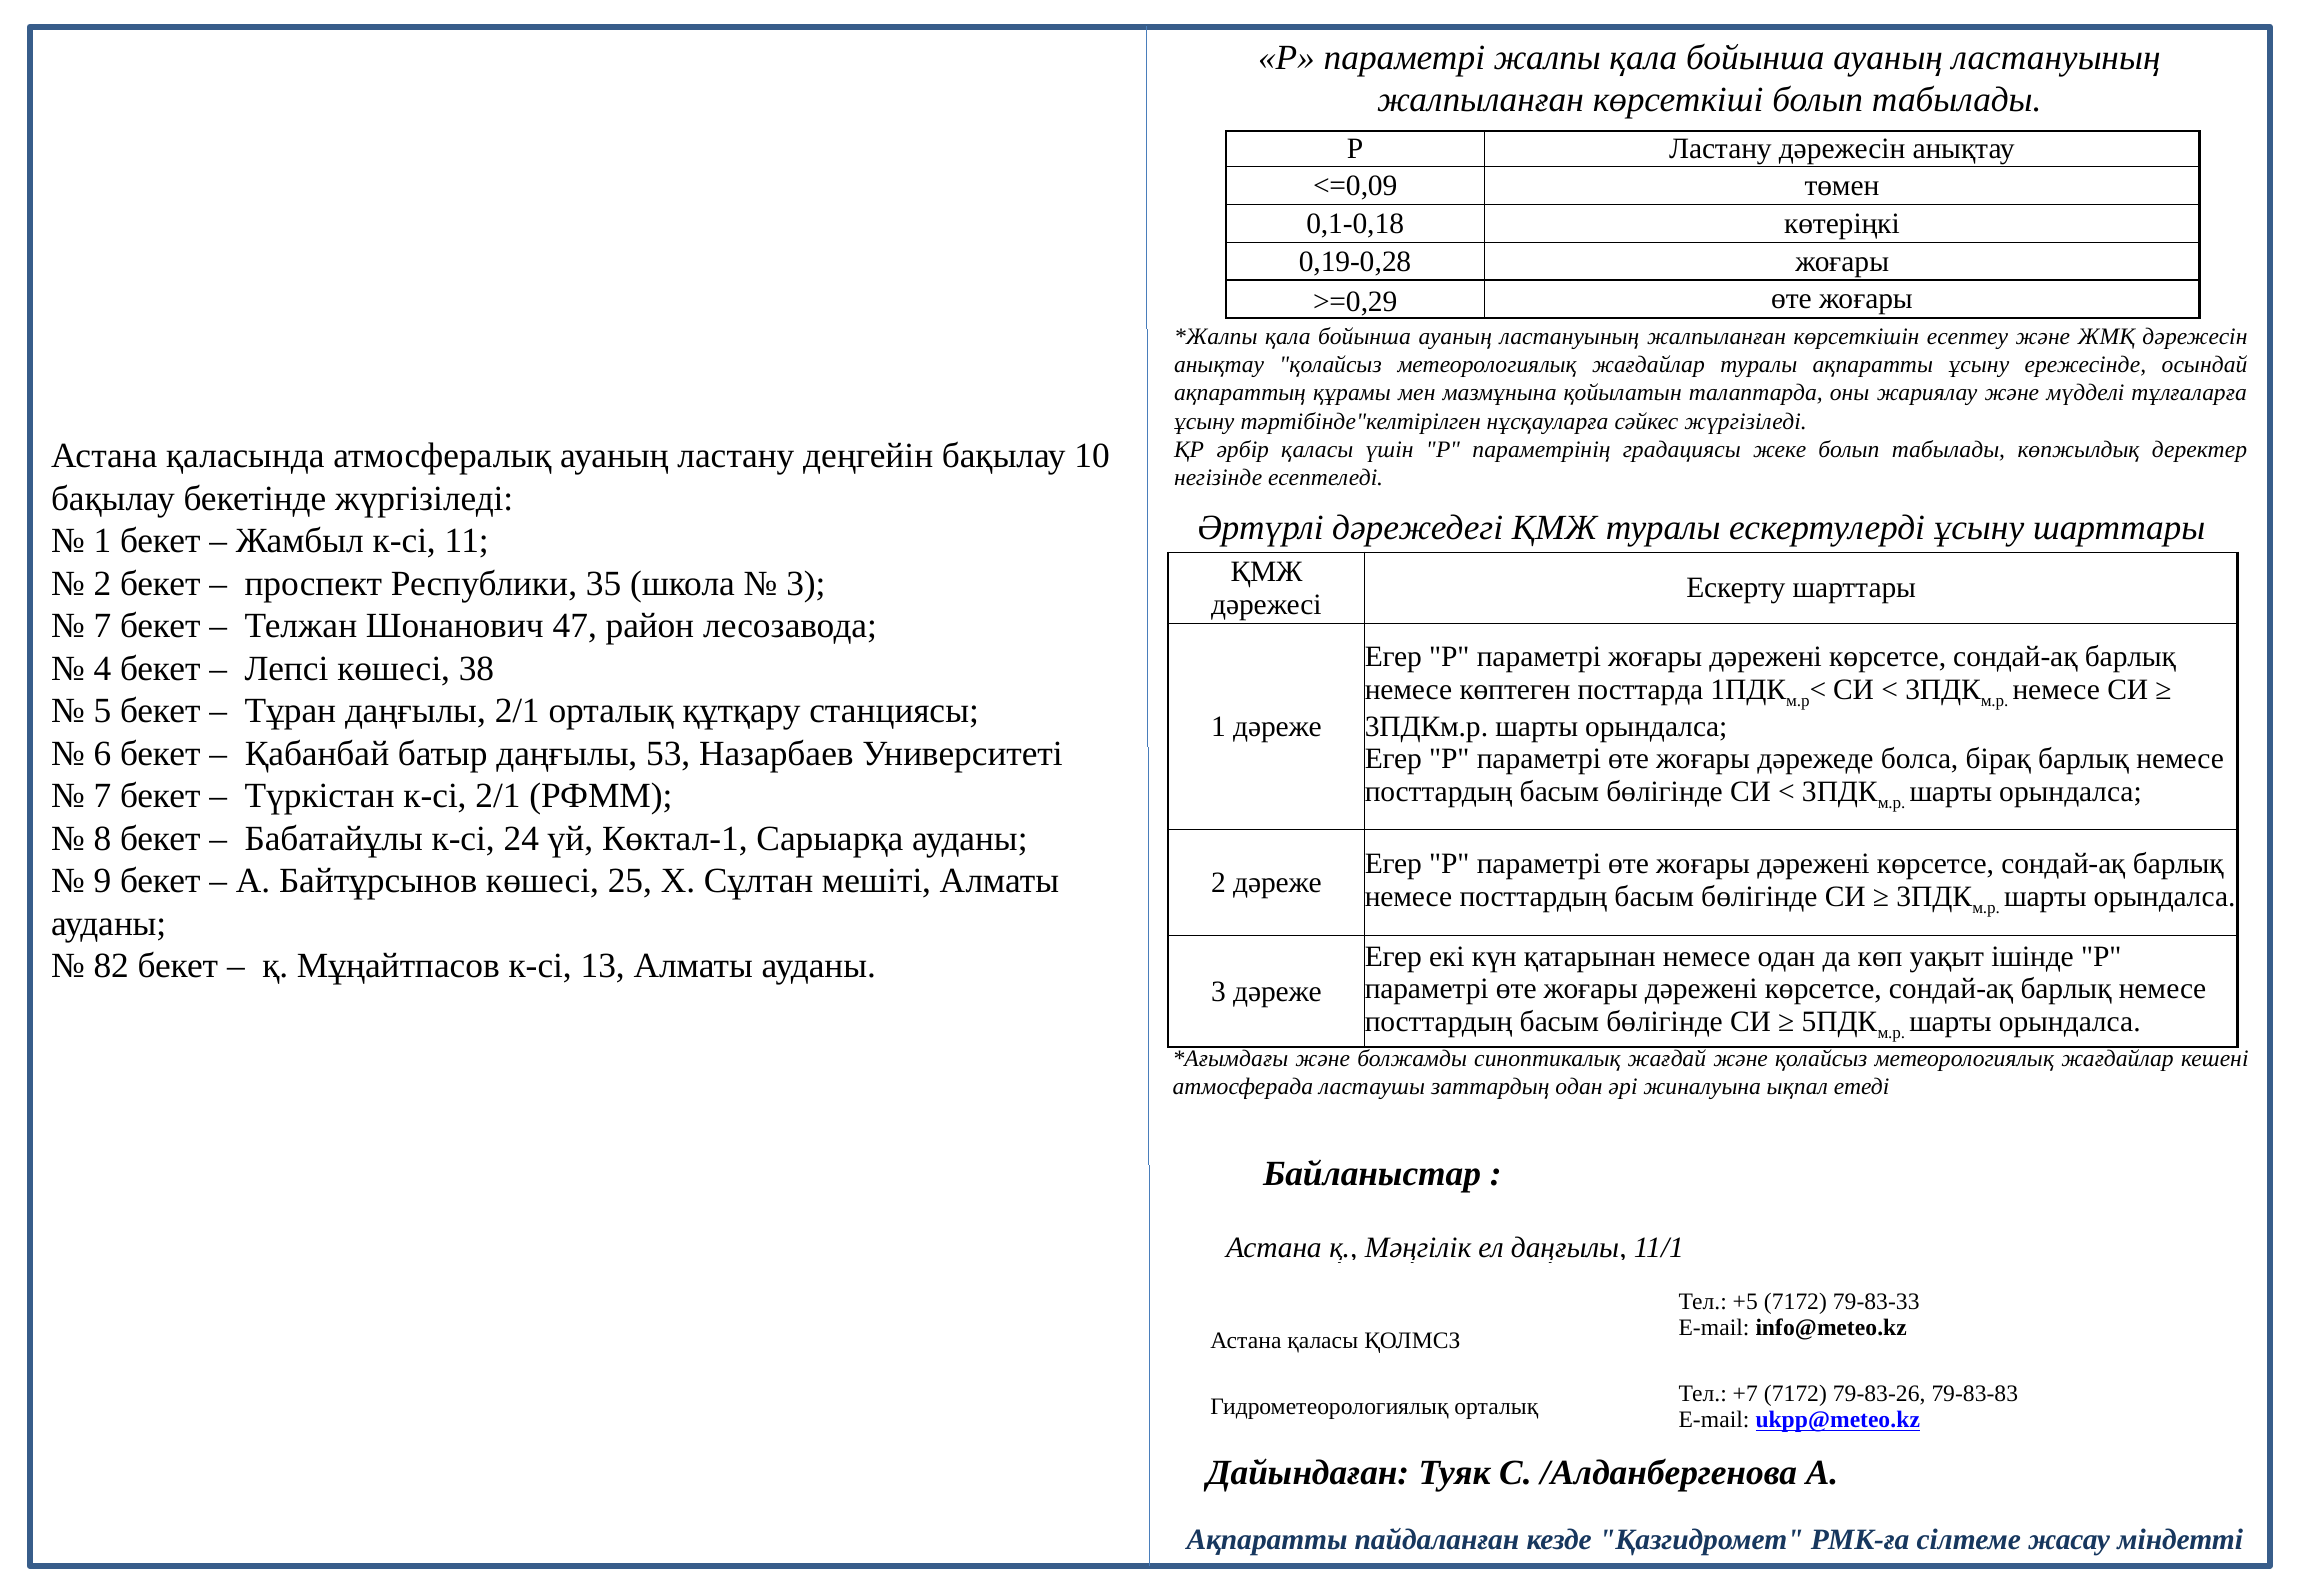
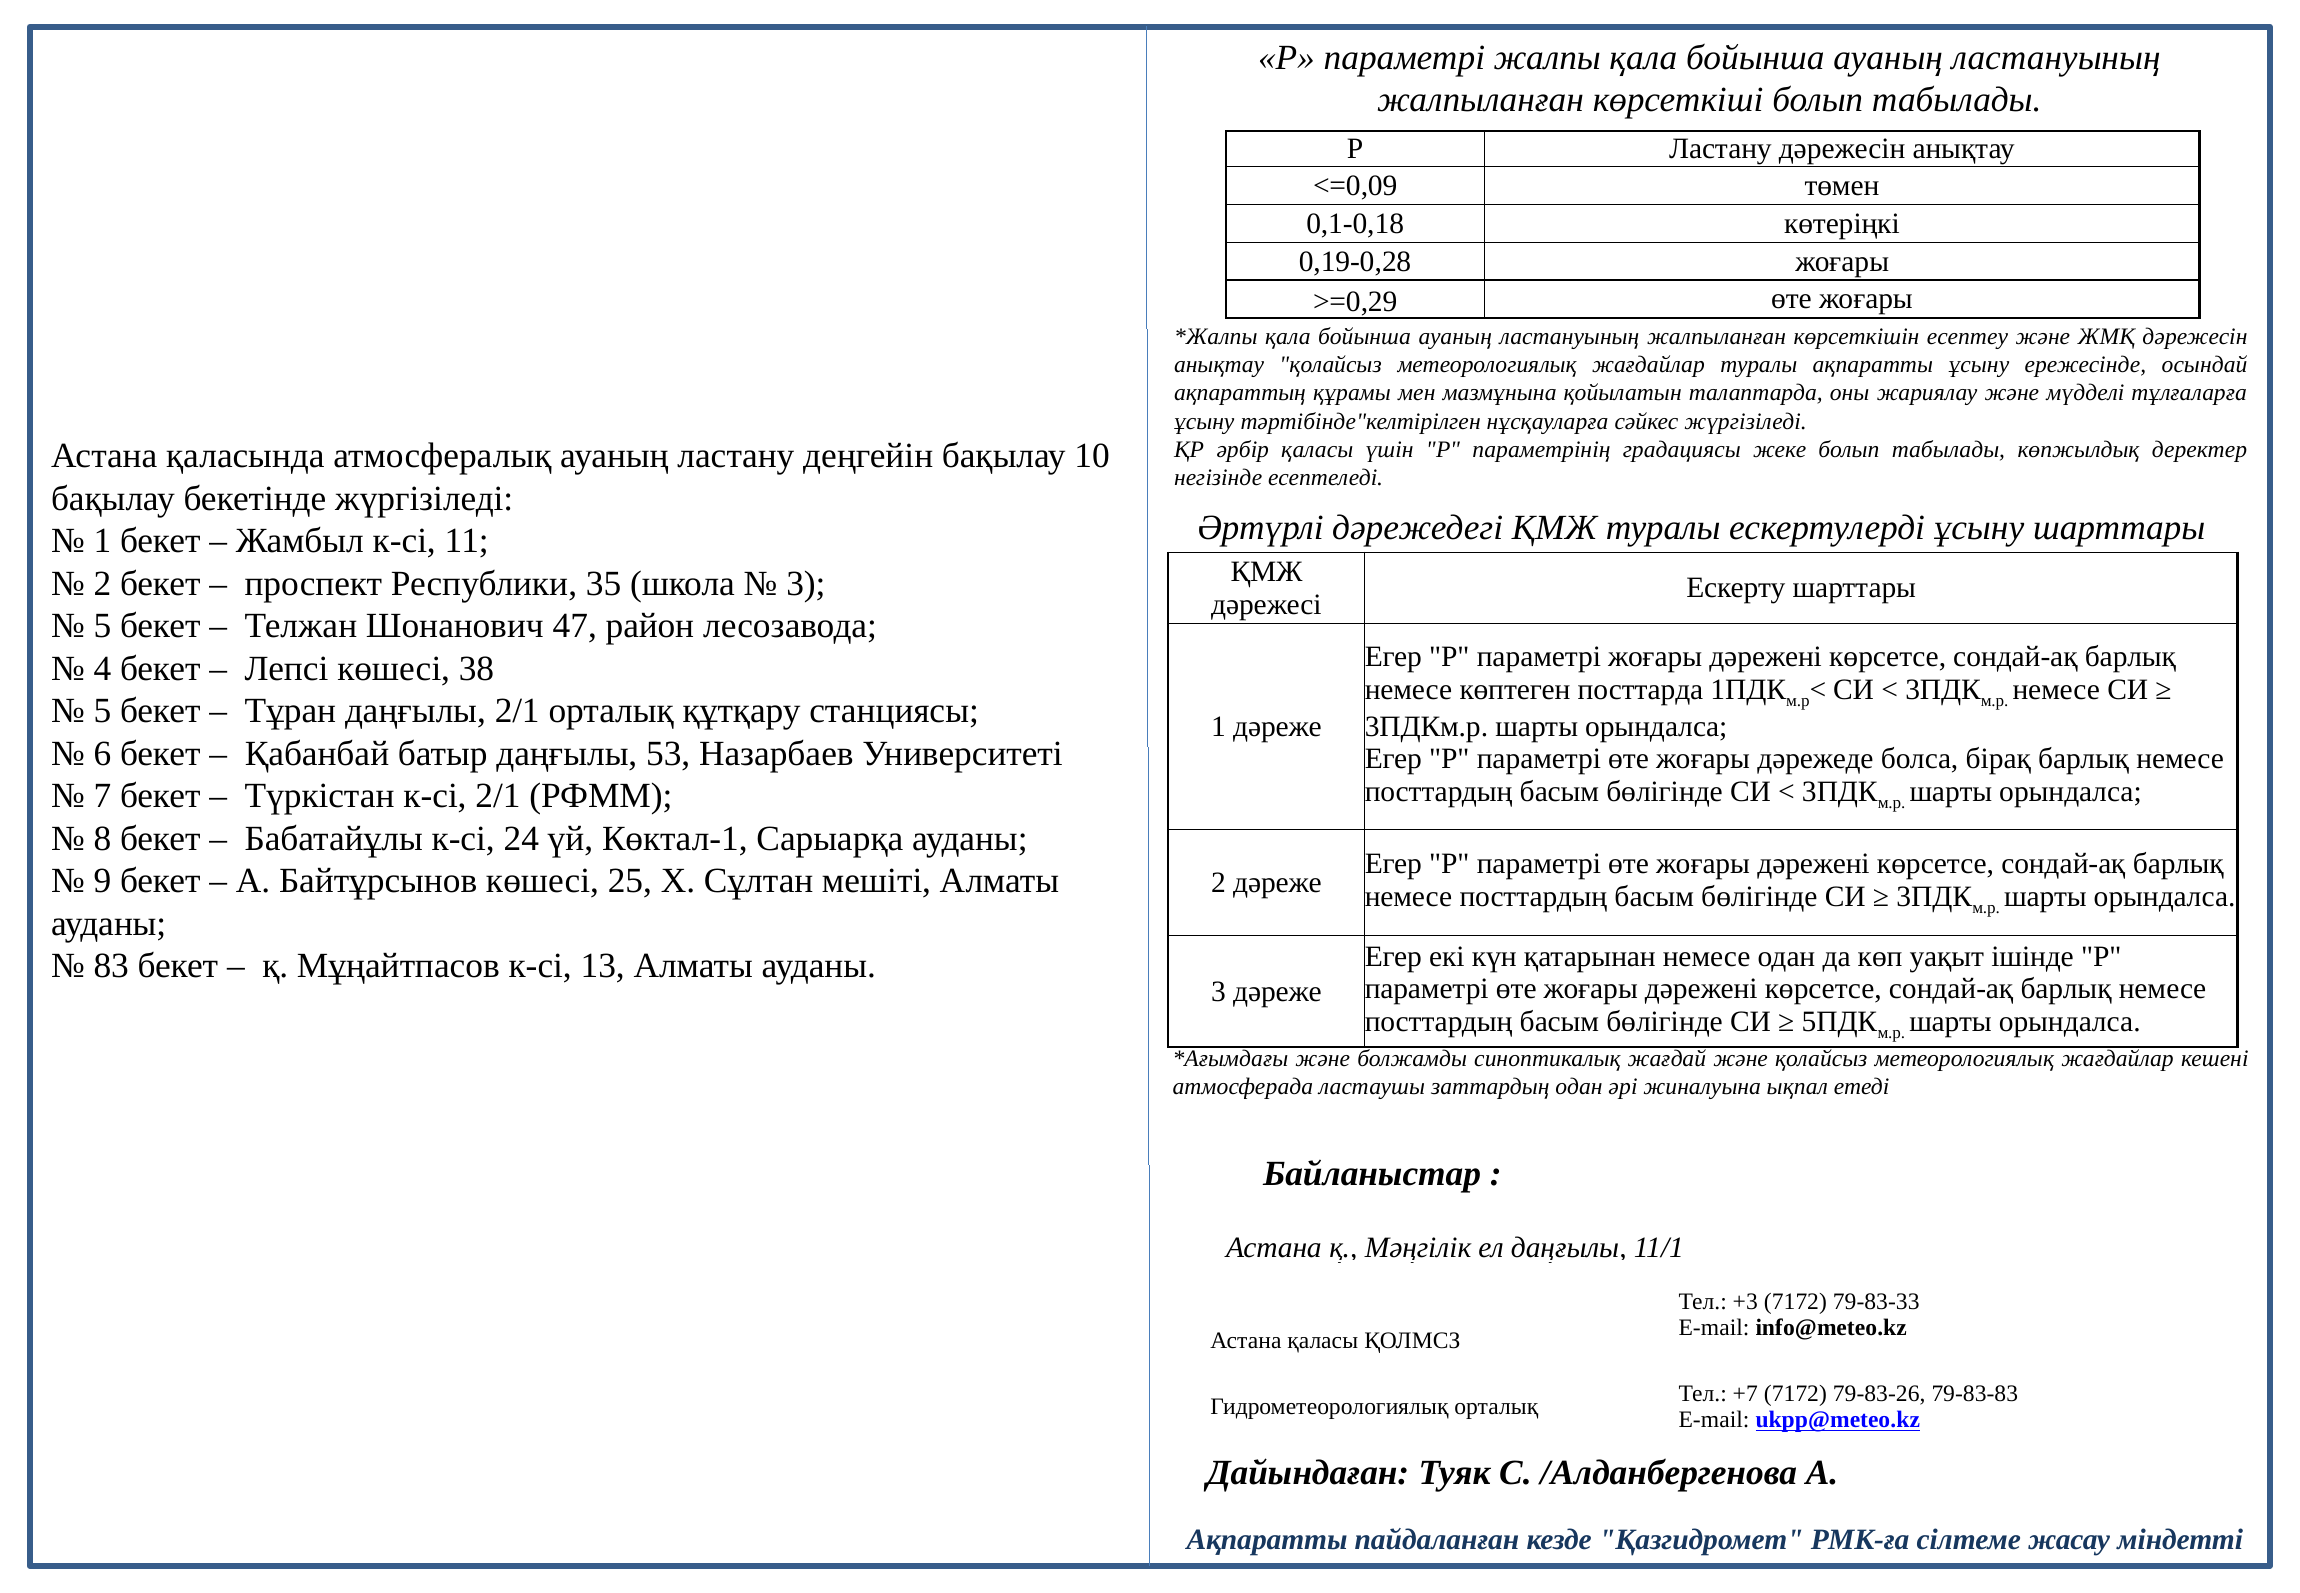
7 at (102, 626): 7 -> 5
82: 82 -> 83
+5: +5 -> +3
